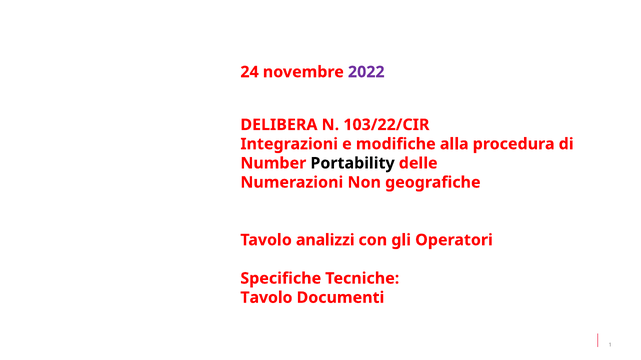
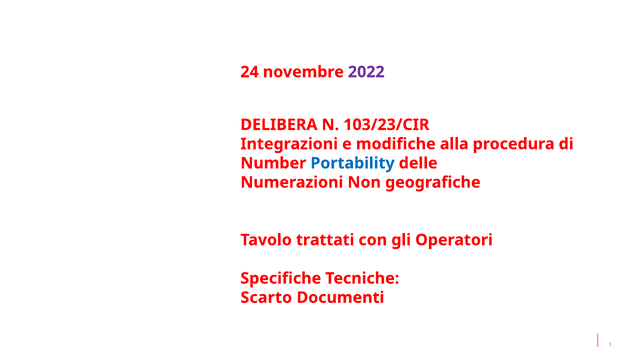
103/22/CIR: 103/22/CIR -> 103/23/CIR
Portability colour: black -> blue
analizzi: analizzi -> trattati
Tavolo at (266, 298): Tavolo -> Scarto
